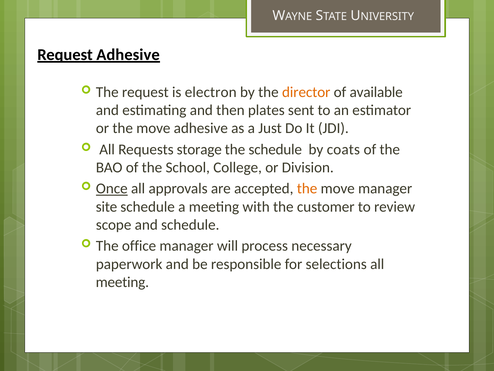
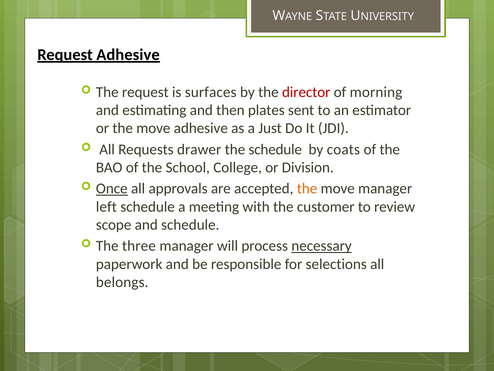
electron: electron -> surfaces
director colour: orange -> red
available: available -> morning
storage: storage -> drawer
site: site -> left
office: office -> three
necessary underline: none -> present
meeting at (122, 282): meeting -> belongs
